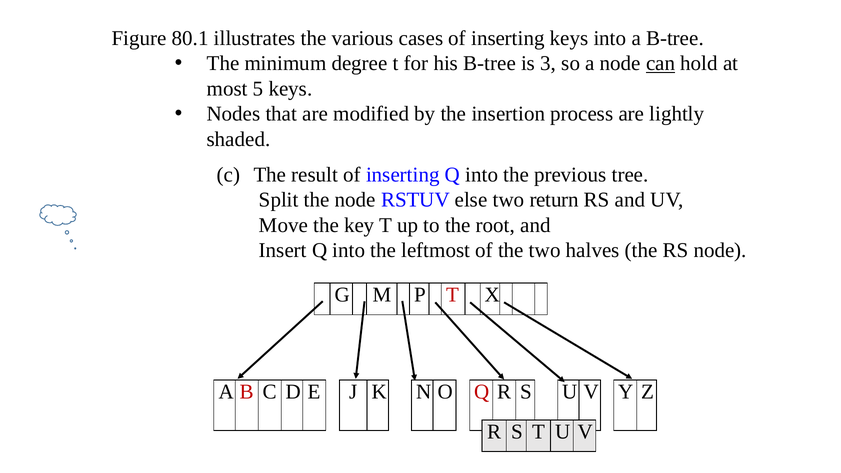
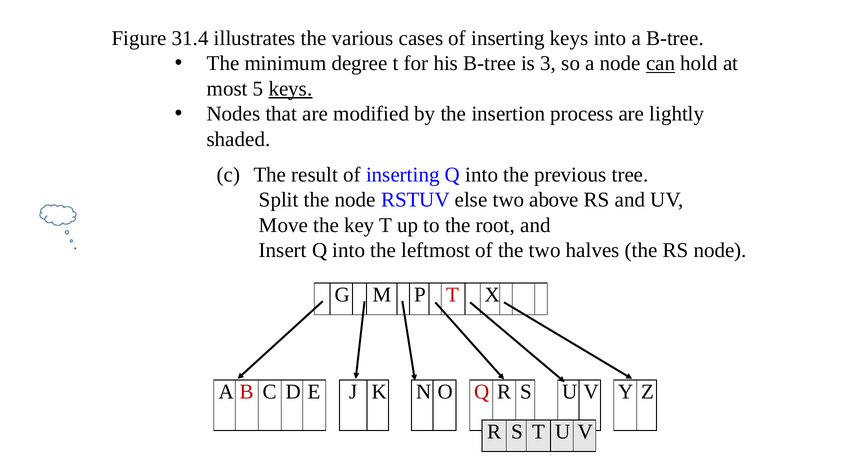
80.1: 80.1 -> 31.4
keys at (290, 89) underline: none -> present
return: return -> above
